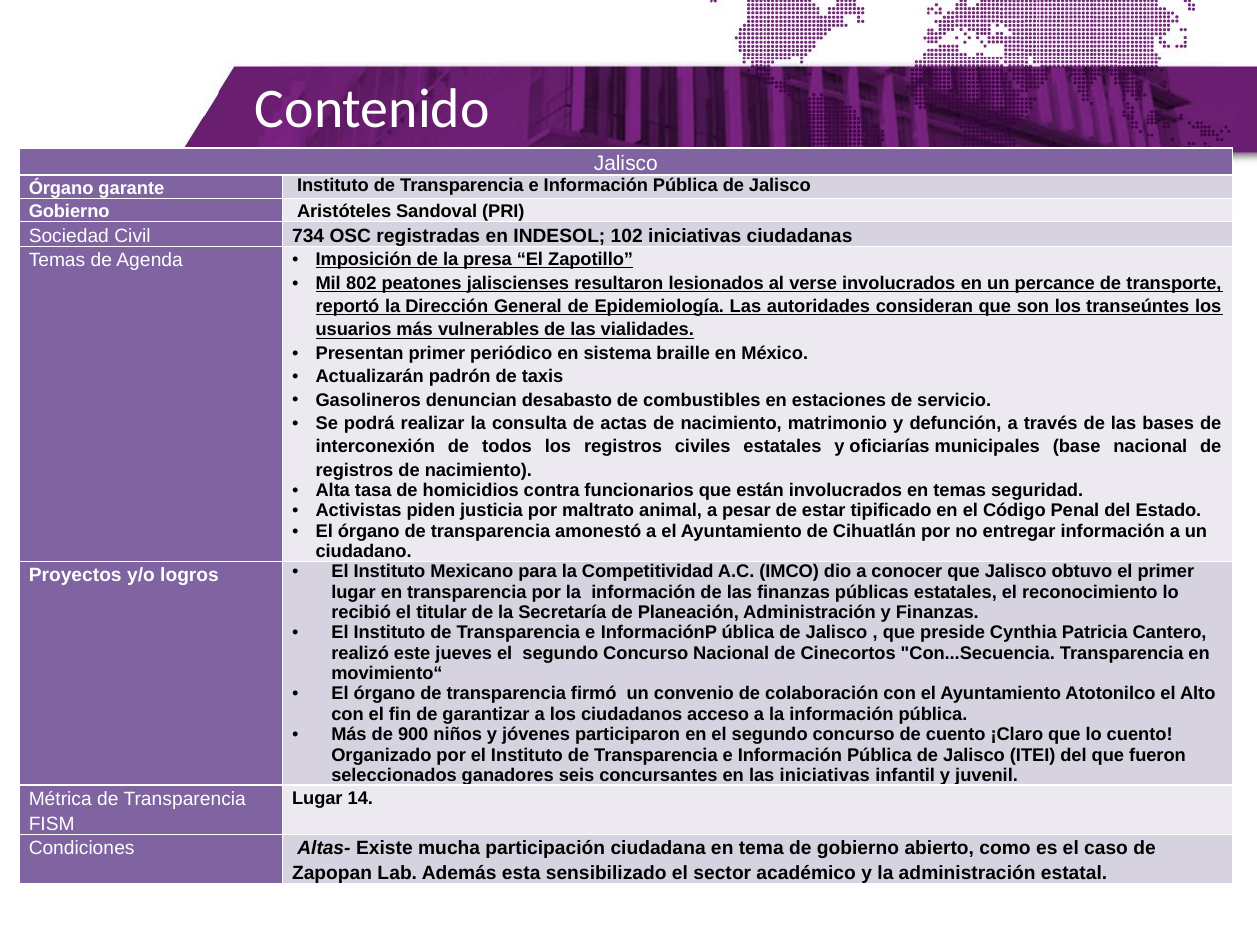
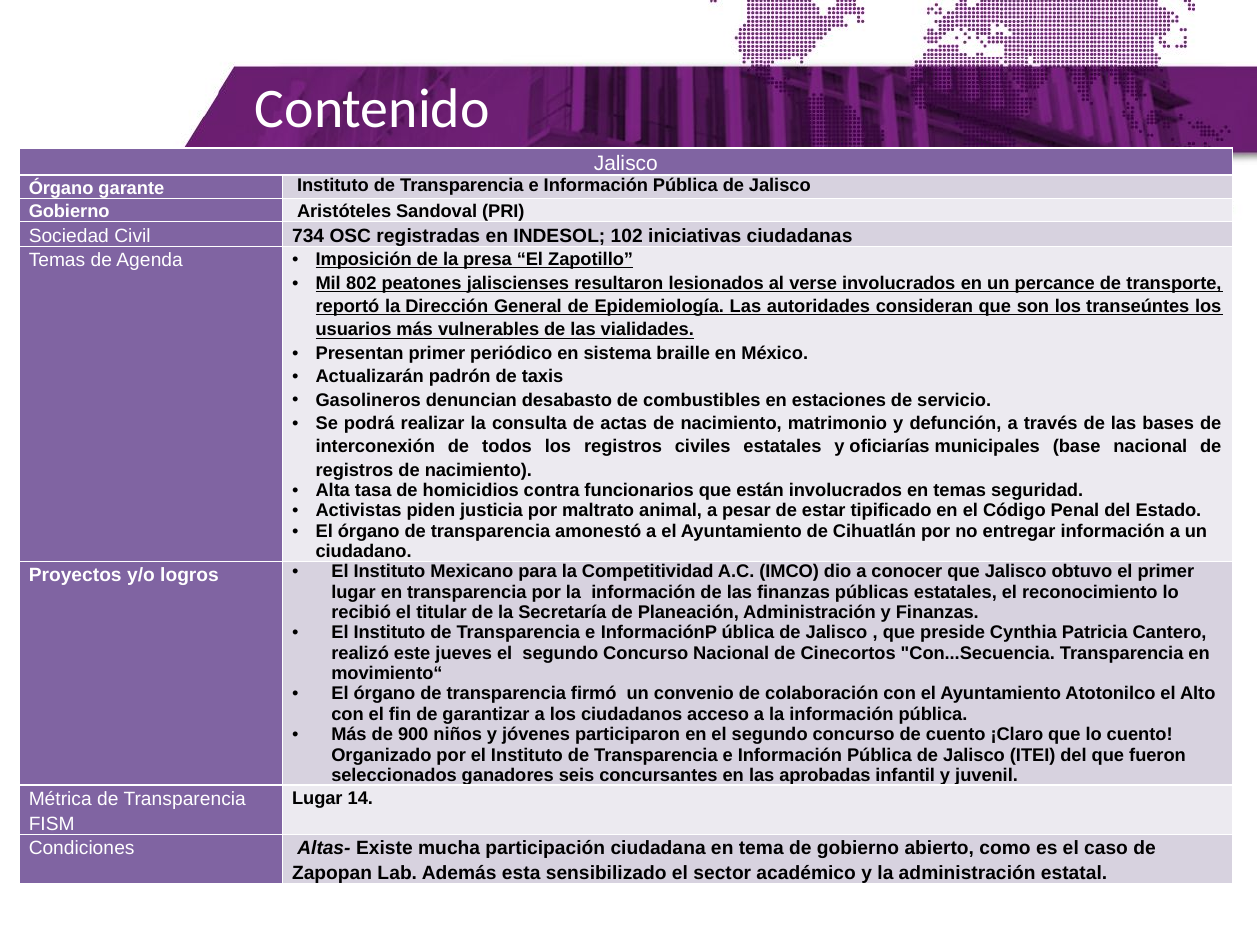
las iniciativas: iniciativas -> aprobadas
